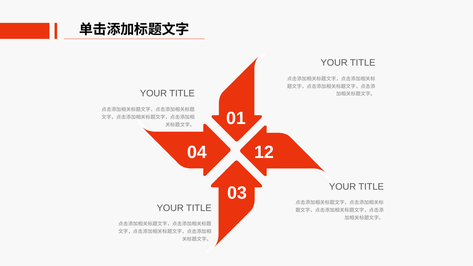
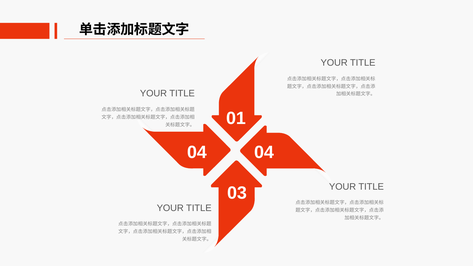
04 12: 12 -> 04
